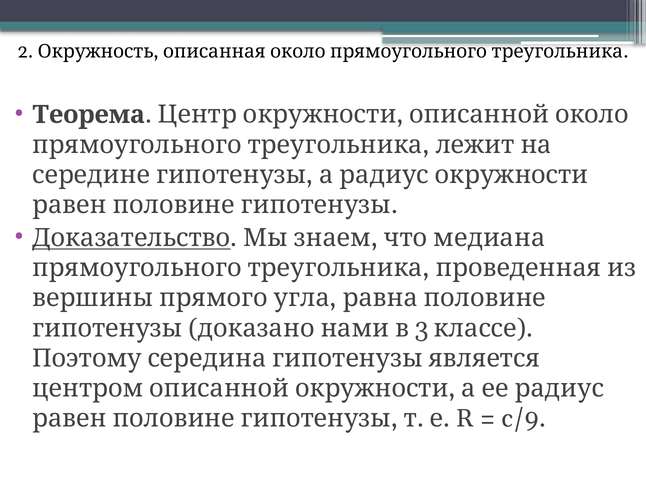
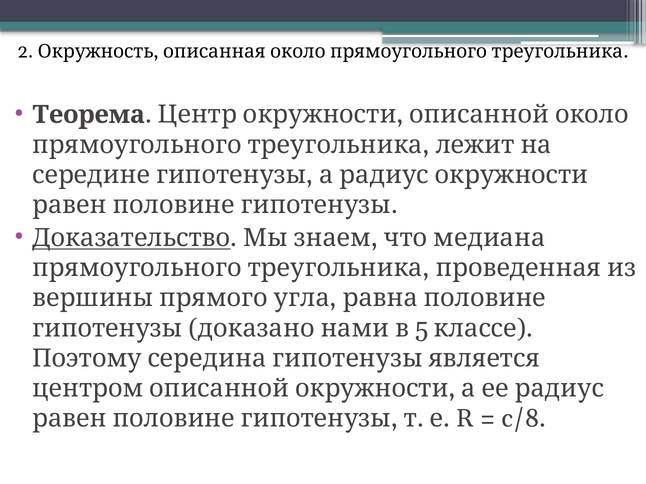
3: 3 -> 5
c/9: c/9 -> c/8
